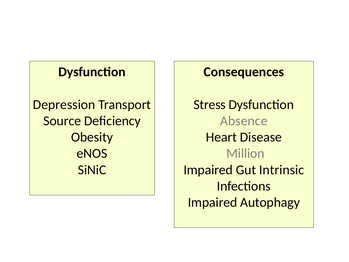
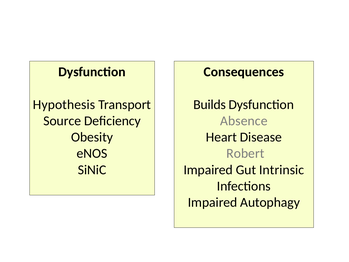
Depression: Depression -> Hypothesis
Stress: Stress -> Builds
Million: Million -> Robert
